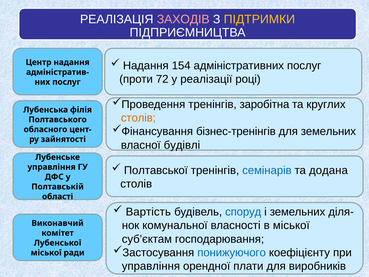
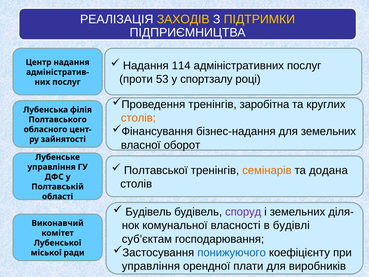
ЗАХОДІВ colour: pink -> yellow
154: 154 -> 114
72: 72 -> 53
реалізації: реалізації -> спортзалу
бізнес-тренінгів: бізнес-тренінгів -> бізнес-надання
будівлі: будівлі -> оборот
семінарів colour: blue -> orange
Вартість at (148, 212): Вартість -> Будівель
споруд colour: blue -> purple
в міської: міської -> будівлі
